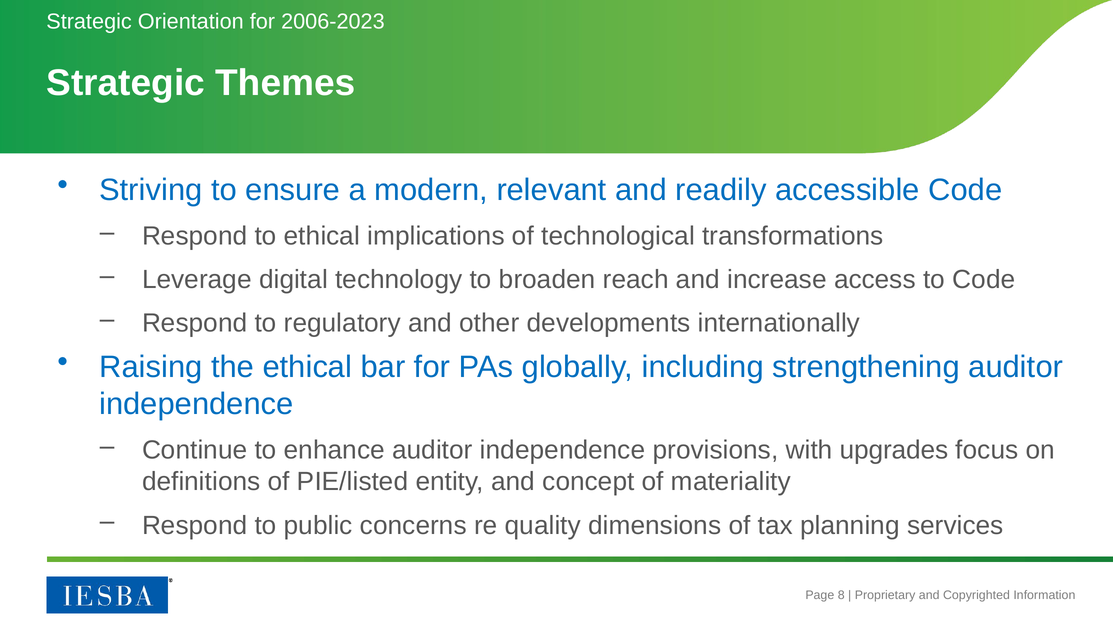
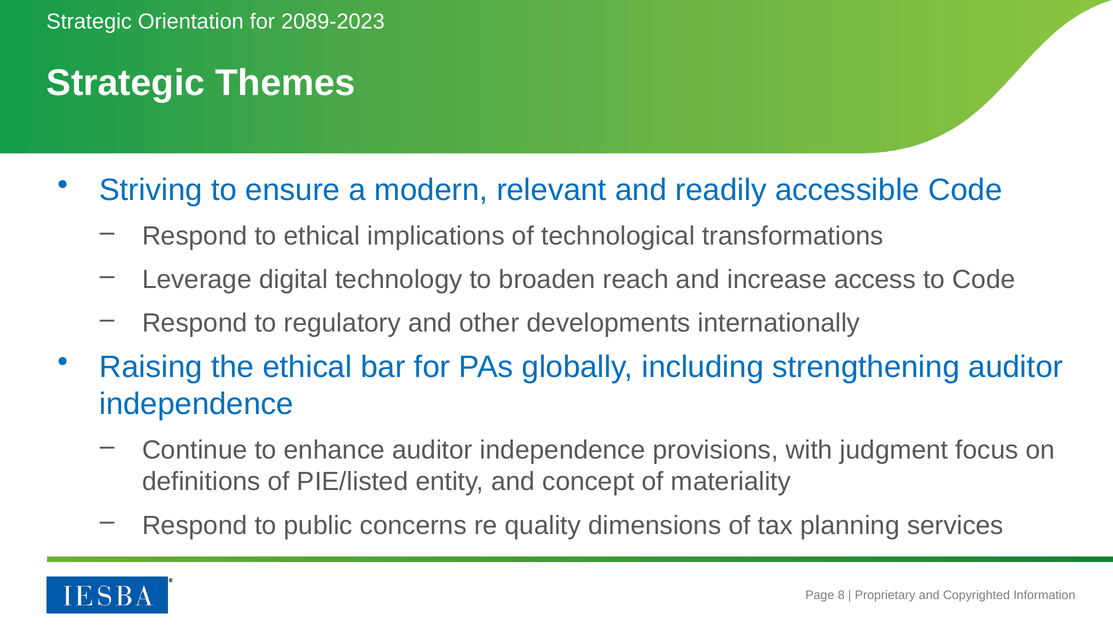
2006-2023: 2006-2023 -> 2089-2023
upgrades: upgrades -> judgment
